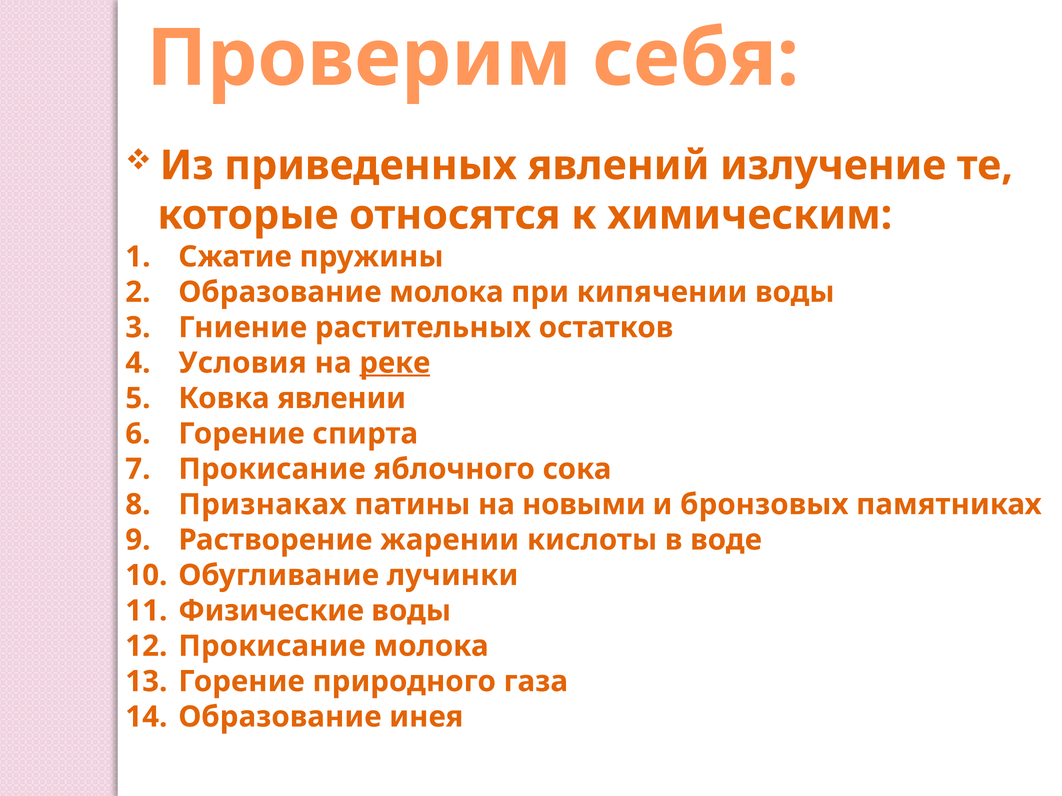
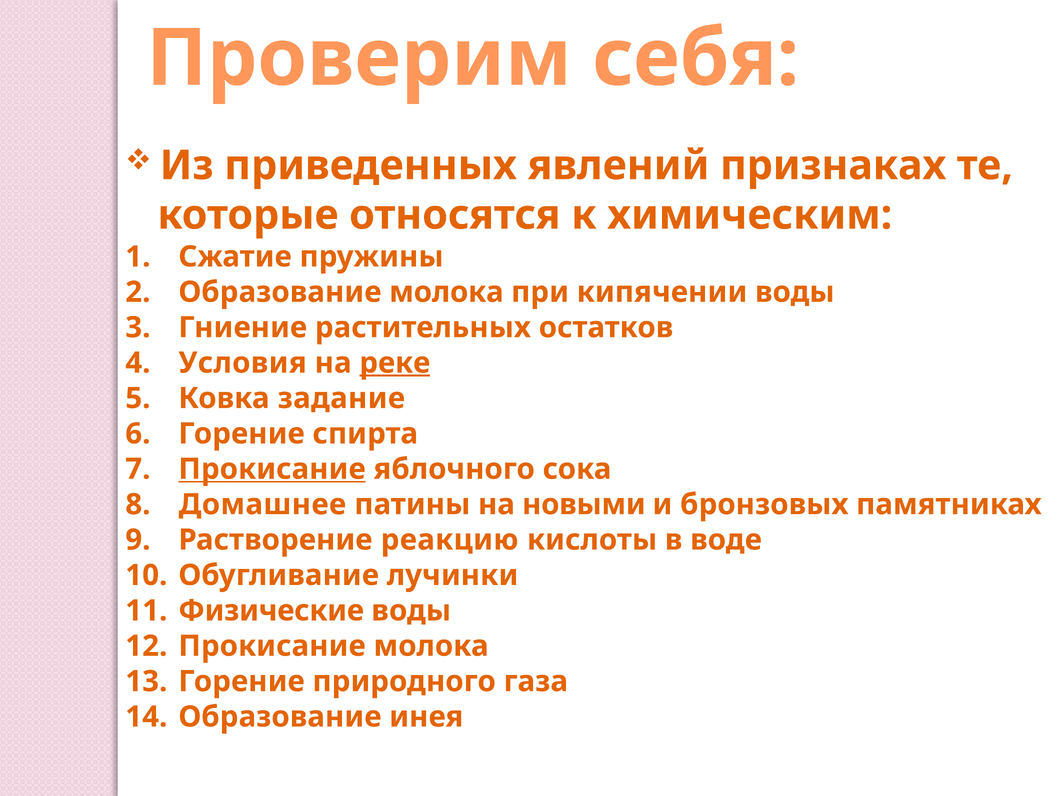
излучение: излучение -> признаках
явлении: явлении -> задание
Прокисание at (272, 469) underline: none -> present
Признаках: Признаках -> Домашнее
жарении: жарении -> реакцию
